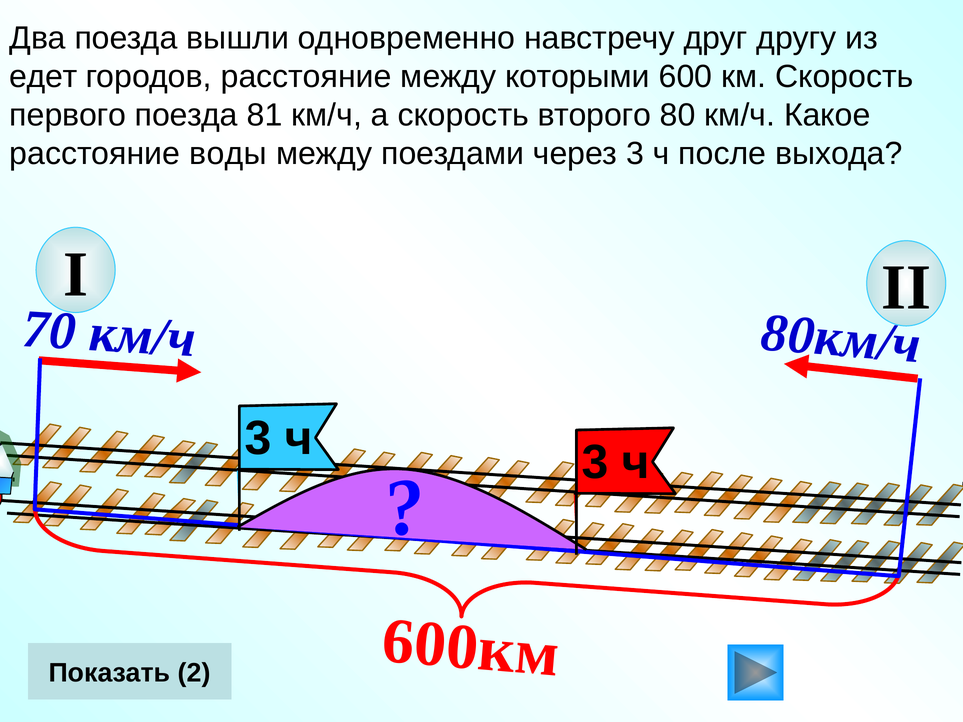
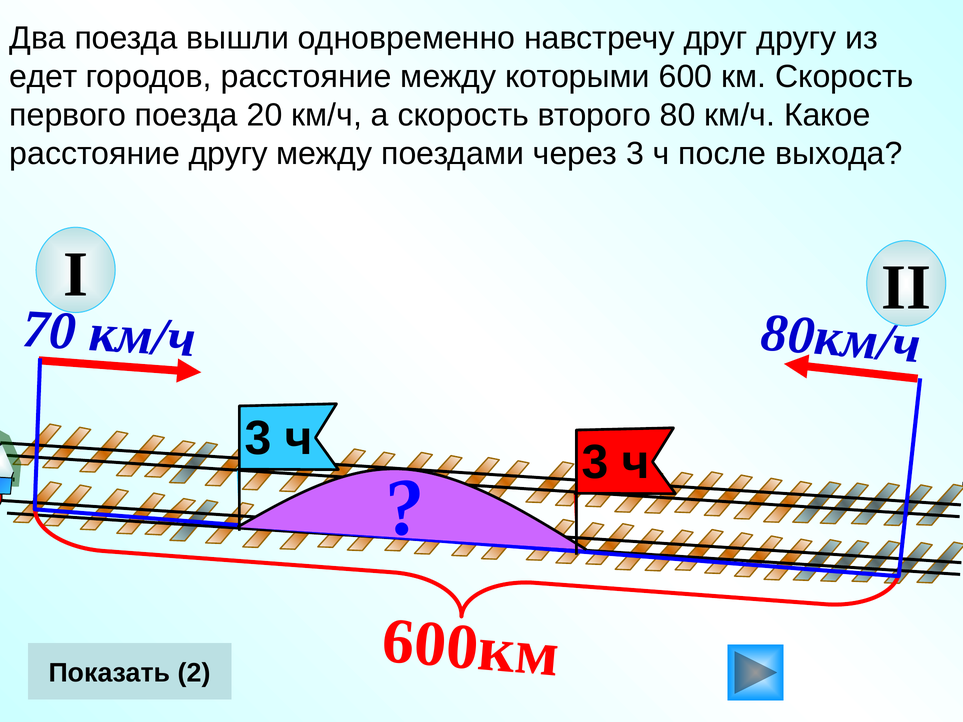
81: 81 -> 20
расстояние воды: воды -> другу
